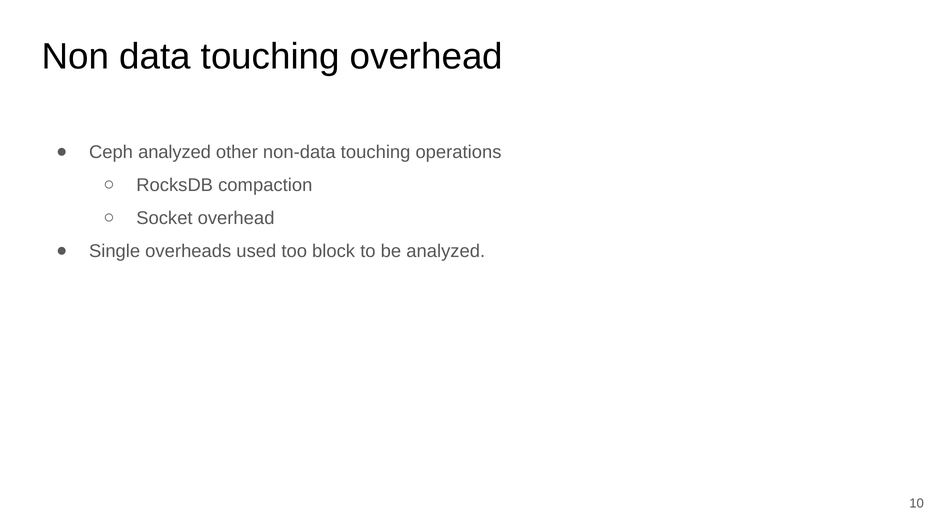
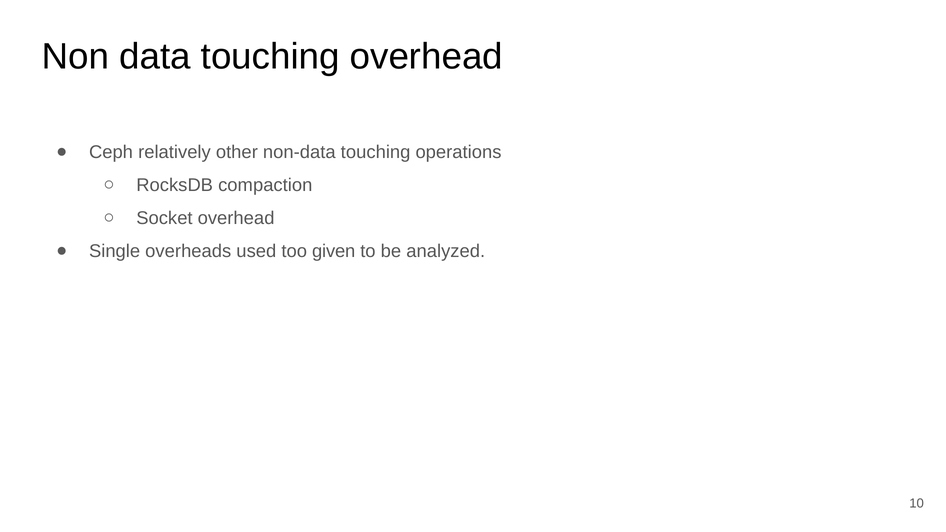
Ceph analyzed: analyzed -> relatively
block: block -> given
